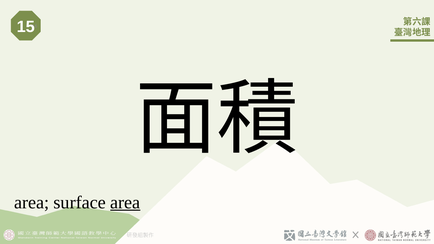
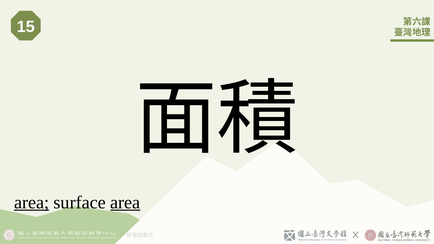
area at (32, 203) underline: none -> present
